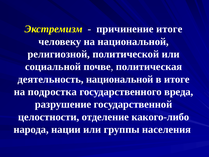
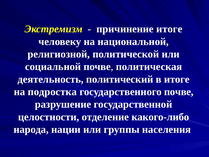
деятельность национальной: национальной -> политический
государственного вреда: вреда -> почве
